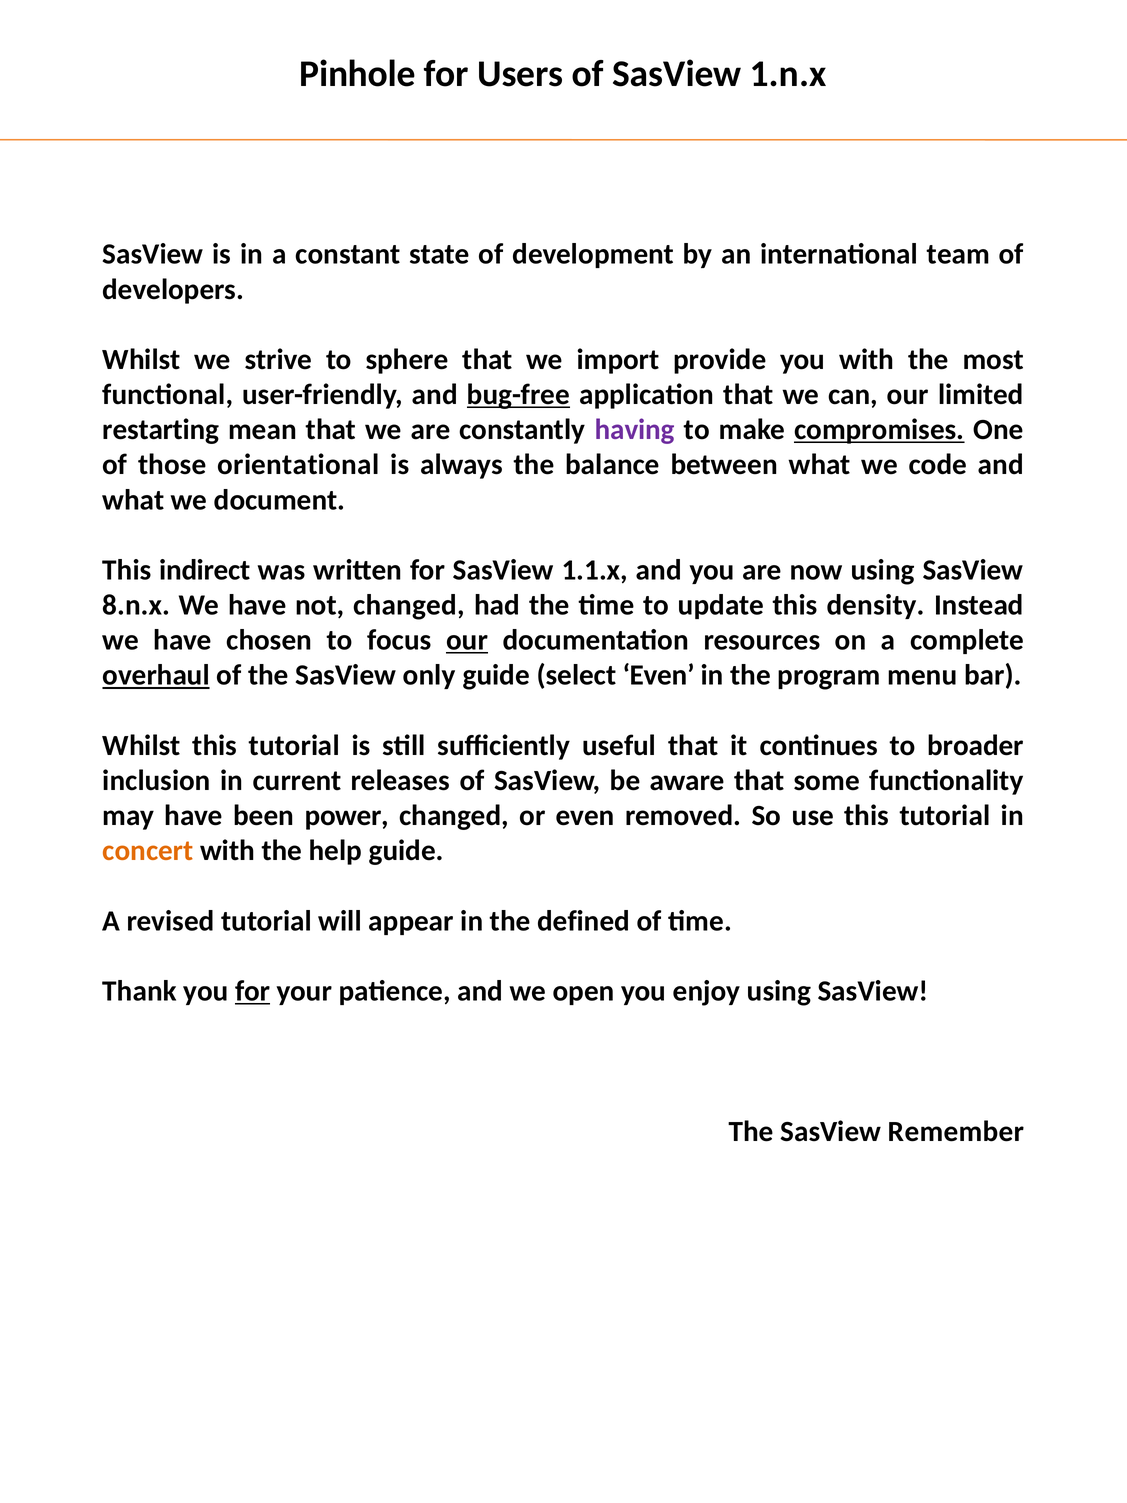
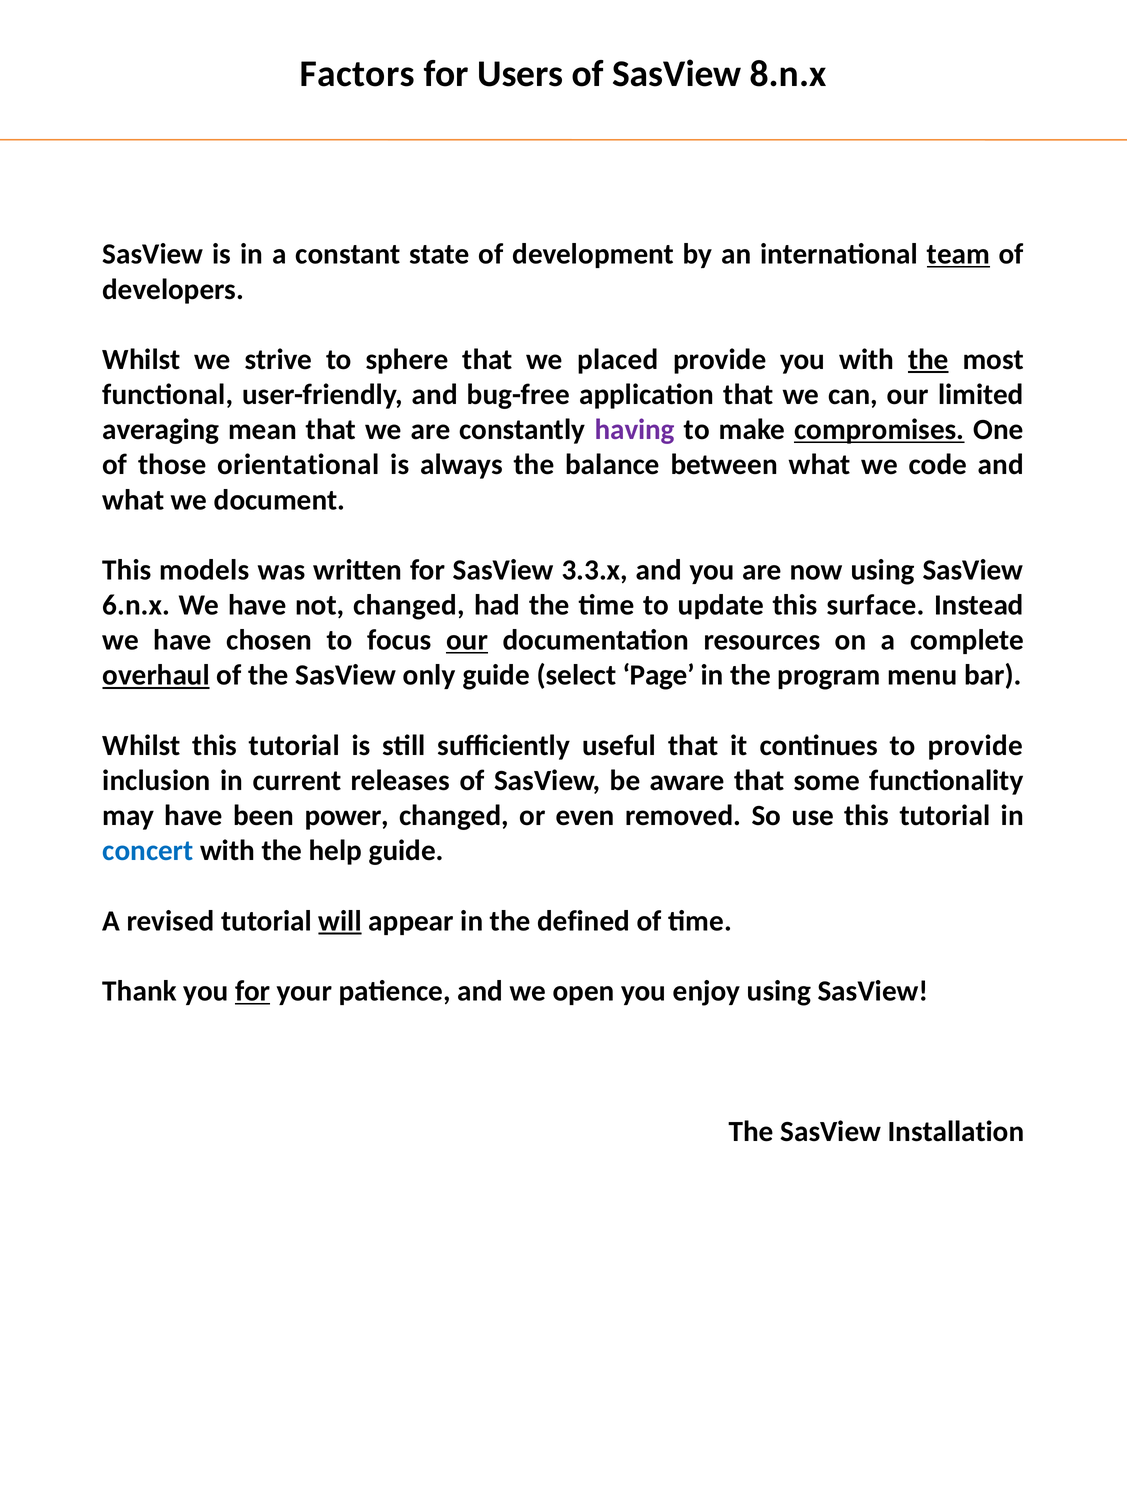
Pinhole: Pinhole -> Factors
1.n.x: 1.n.x -> 8.n.x
team underline: none -> present
import: import -> placed
the at (928, 359) underline: none -> present
bug-free underline: present -> none
restarting: restarting -> averaging
indirect: indirect -> models
1.1.x: 1.1.x -> 3.3.x
8.n.x: 8.n.x -> 6.n.x
density: density -> surface
select Even: Even -> Page
to broader: broader -> provide
concert colour: orange -> blue
will underline: none -> present
Remember: Remember -> Installation
